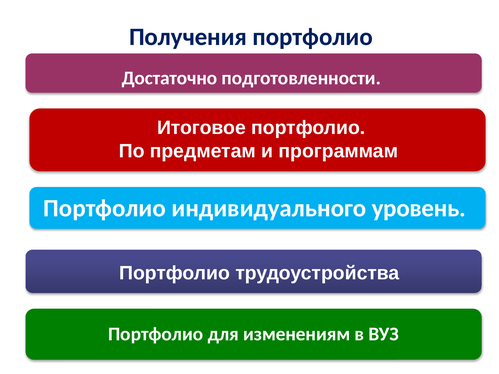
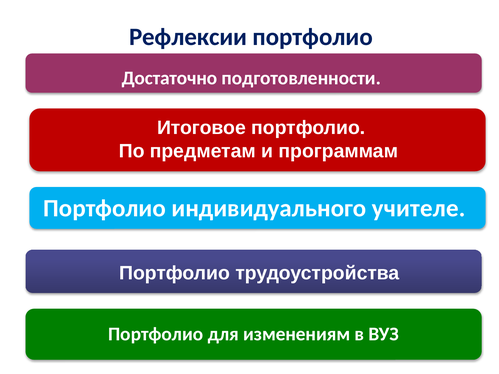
Получения: Получения -> Рефлексии
уровень: уровень -> учителе
